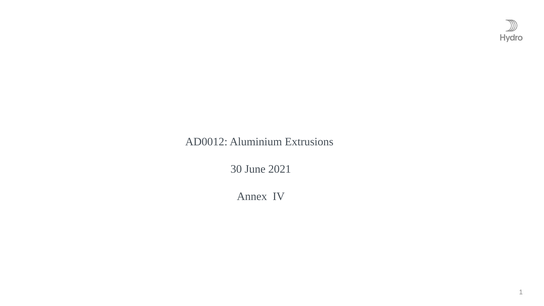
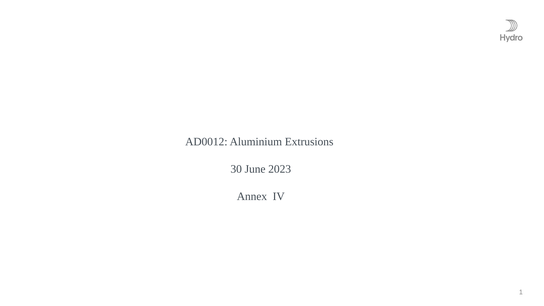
2021: 2021 -> 2023
